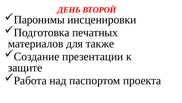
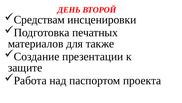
Паронимы: Паронимы -> Средствам
